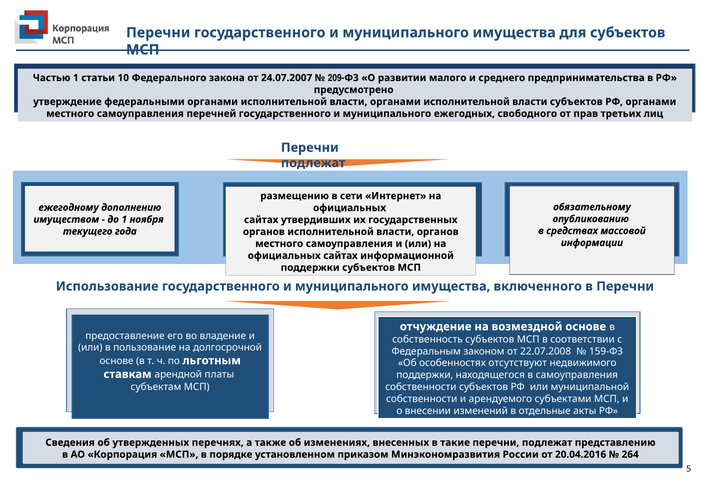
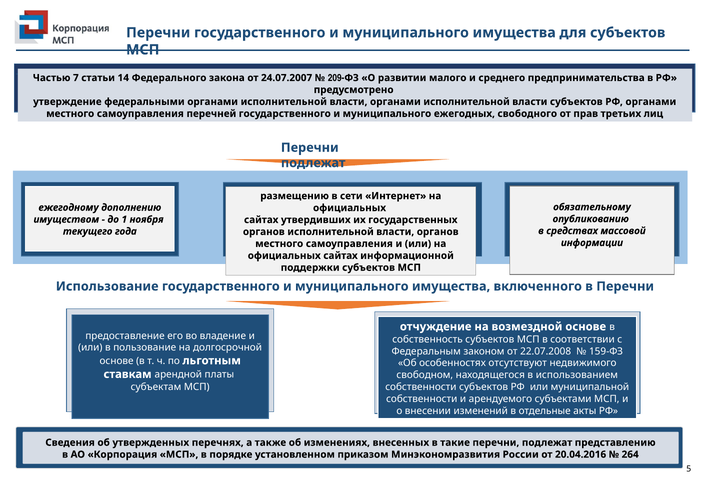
Частью 1: 1 -> 7
10: 10 -> 14
поддержки at (425, 375): поддержки -> свободном
в самоуправления: самоуправления -> использованием
